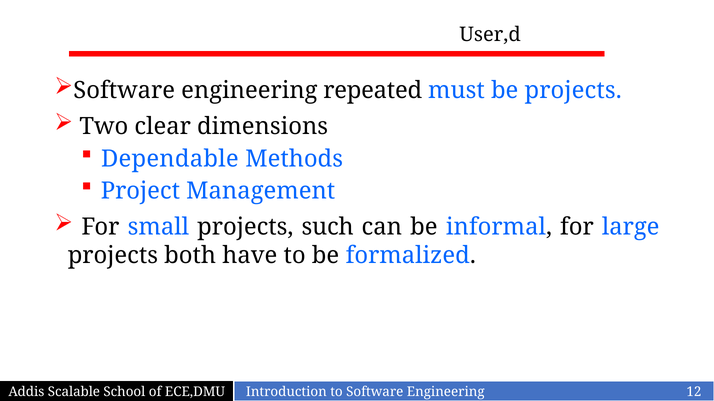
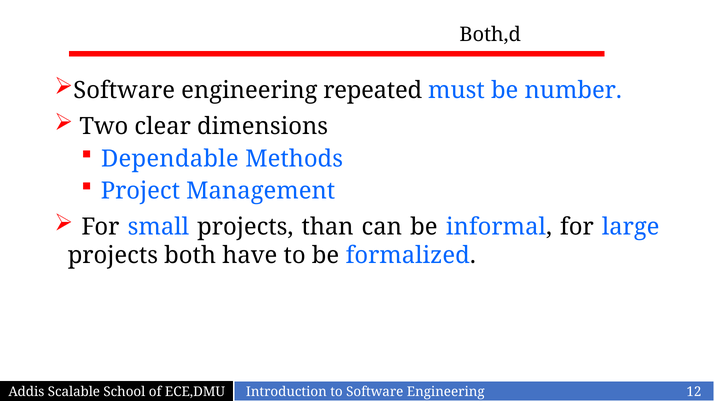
User,d: User,d -> Both,d
be projects: projects -> number
such: such -> than
